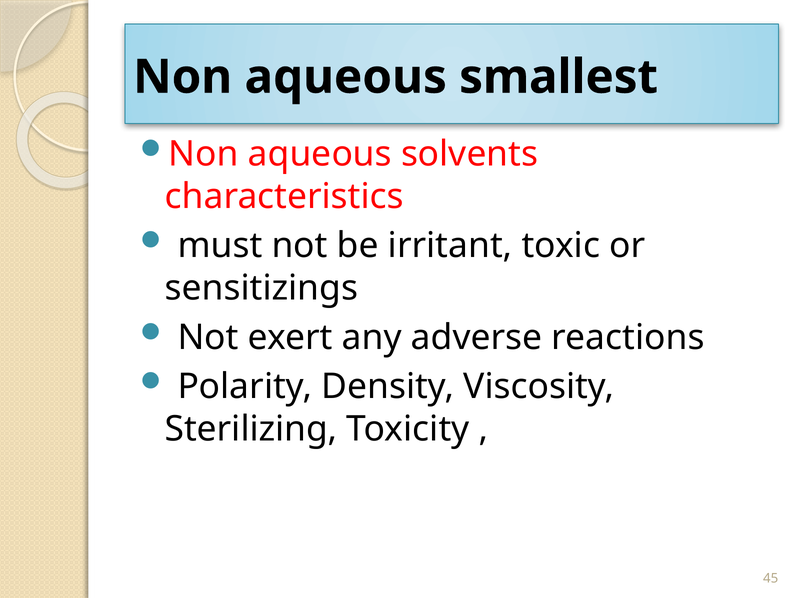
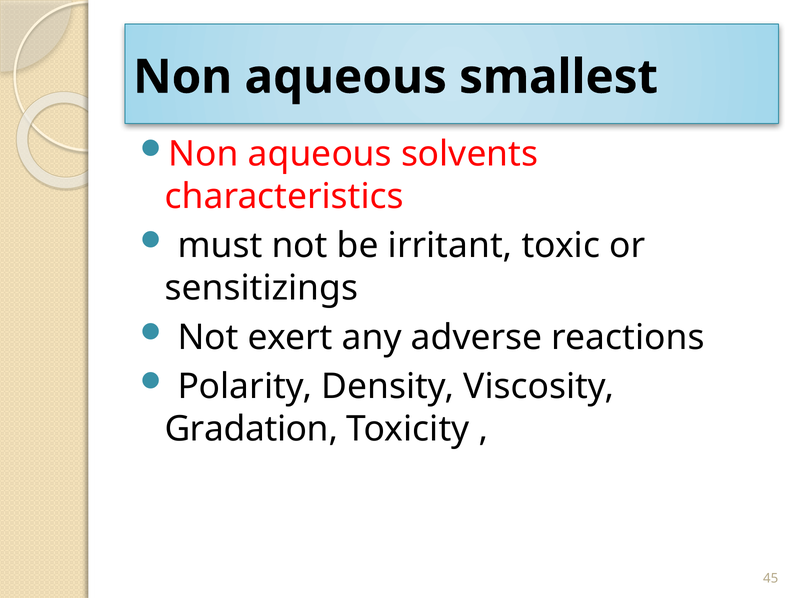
Sterilizing: Sterilizing -> Gradation
